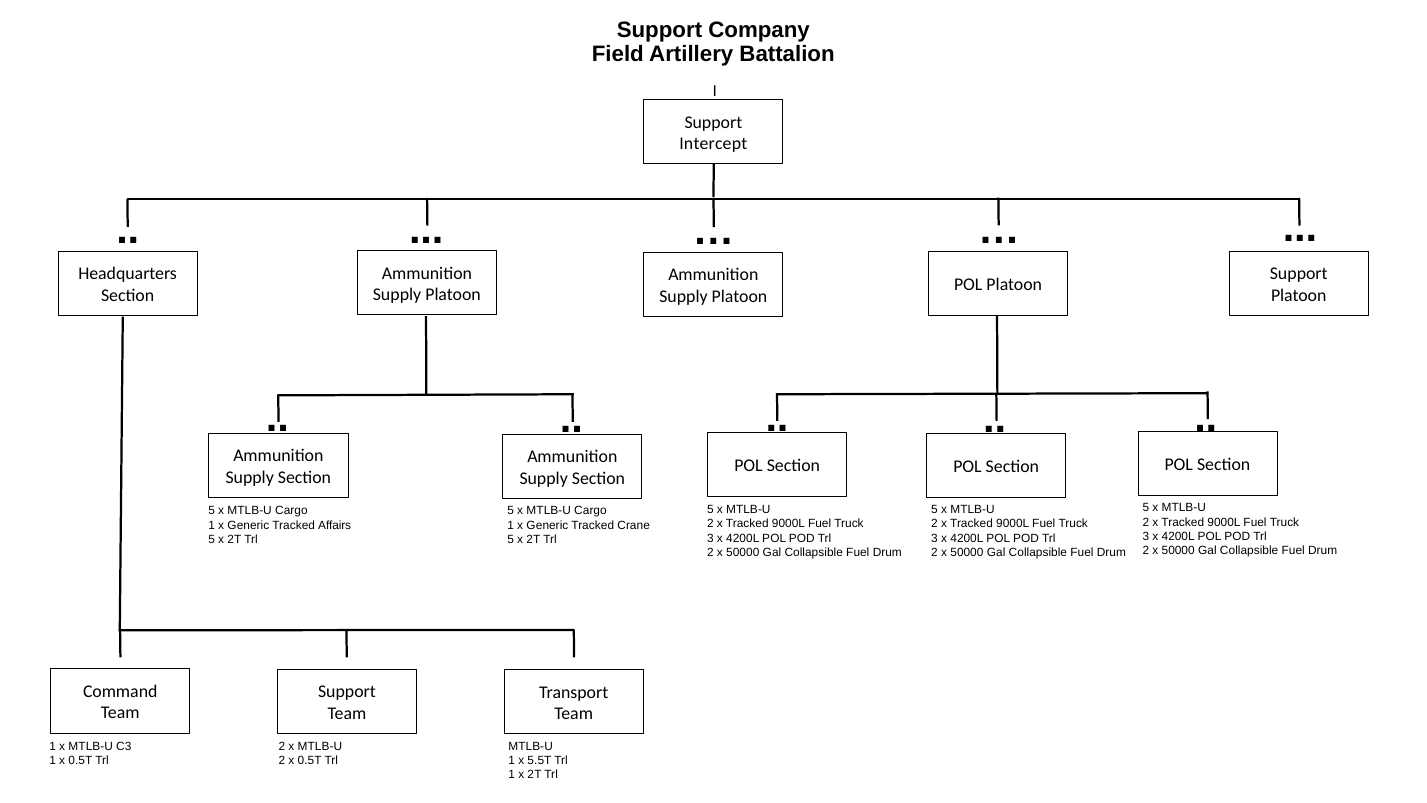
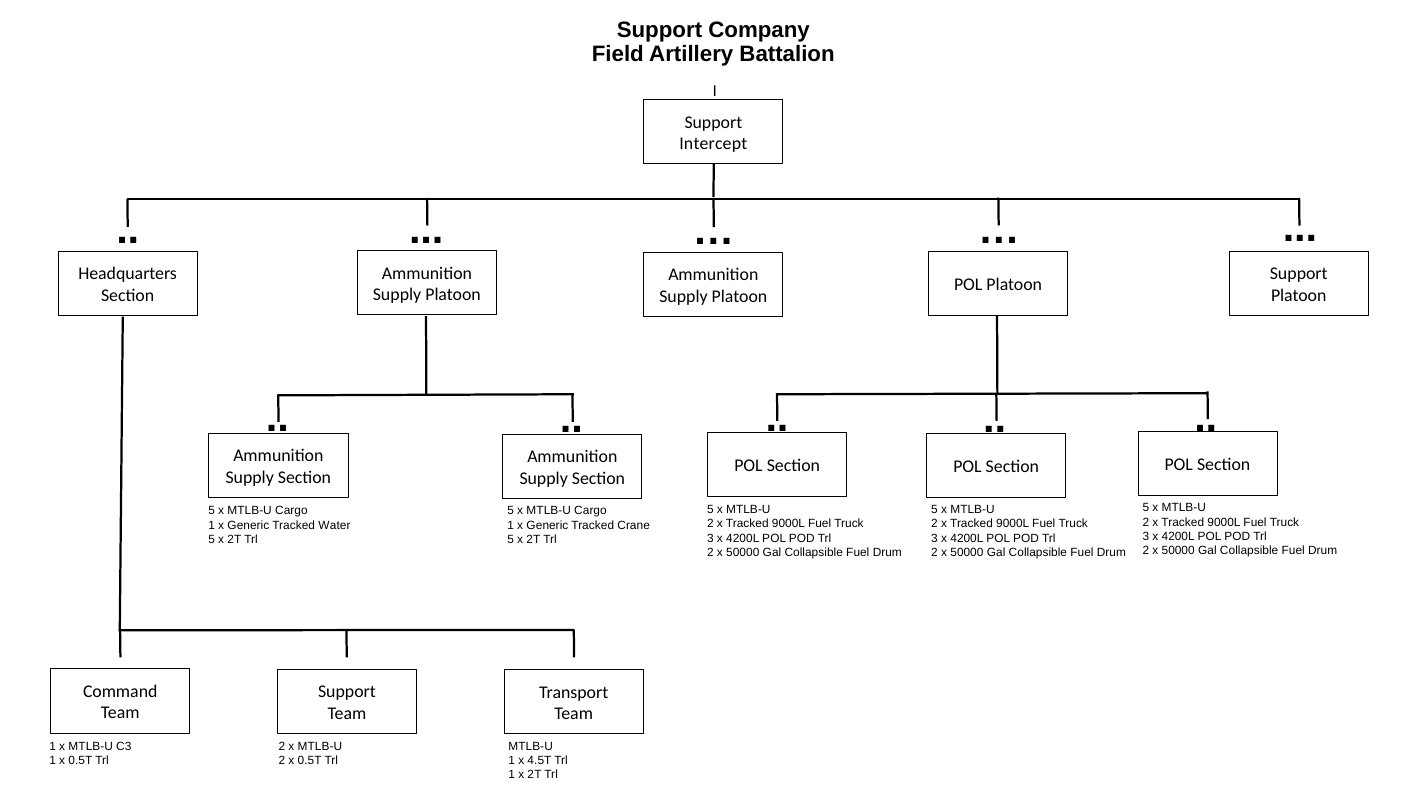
Affairs: Affairs -> Water
5.5T: 5.5T -> 4.5T
